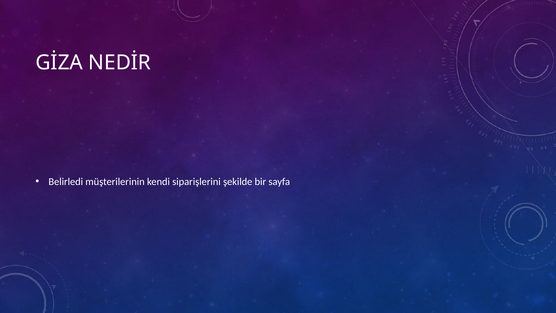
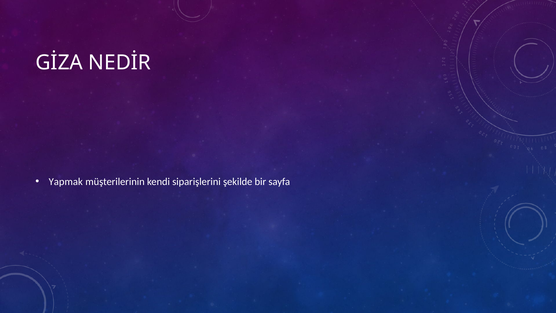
Belirledi: Belirledi -> Yapmak
